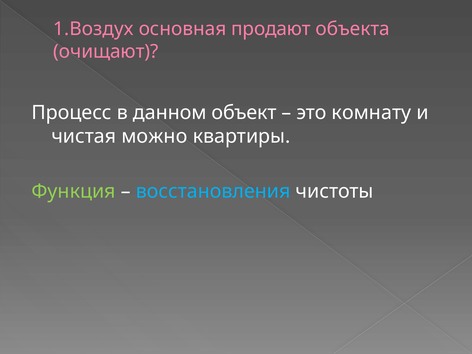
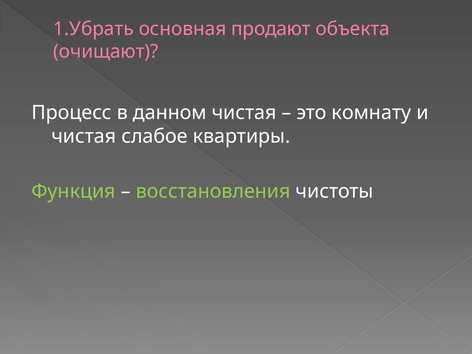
1.Воздух: 1.Воздух -> 1.Убрать
данном объект: объект -> чистая
можно: можно -> слабое
восстановления colour: light blue -> light green
